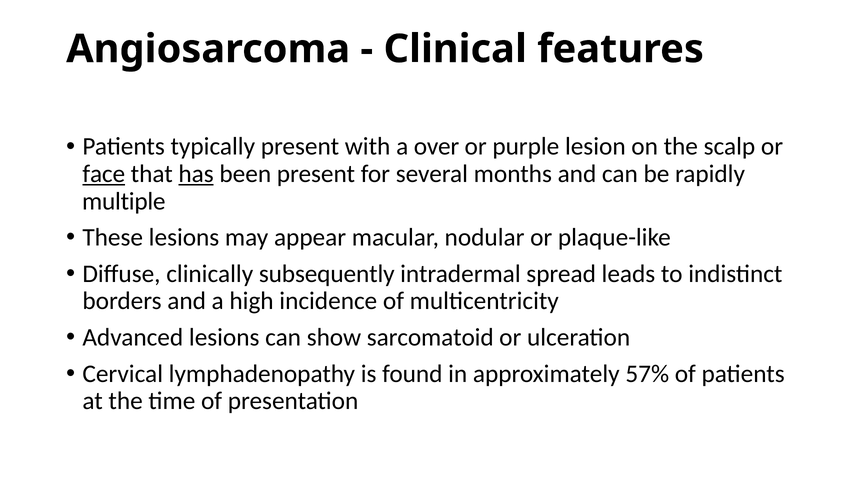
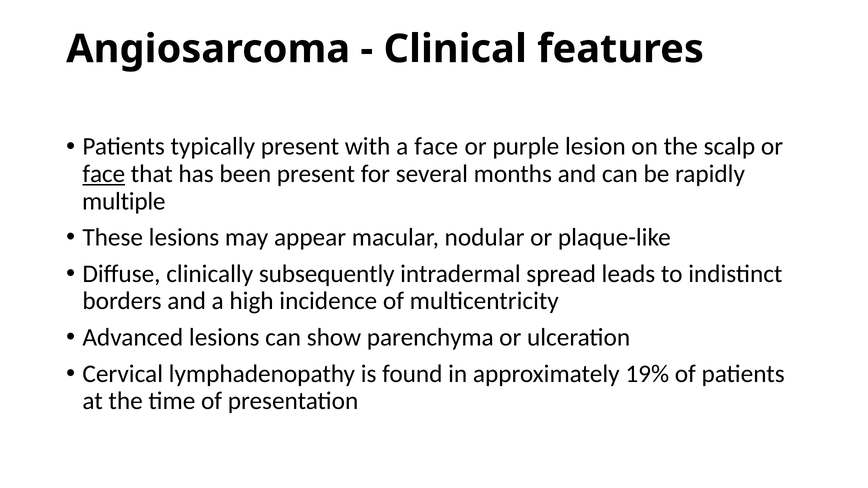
a over: over -> face
has underline: present -> none
sarcomatoid: sarcomatoid -> parenchyma
57%: 57% -> 19%
